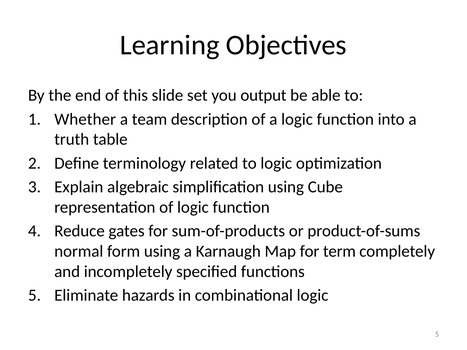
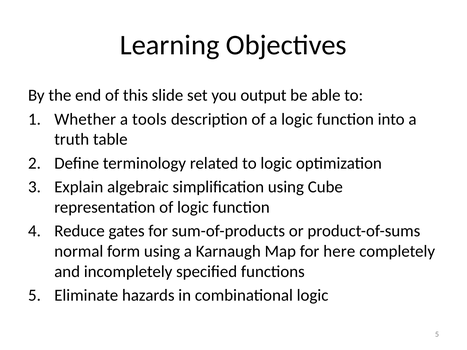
team: team -> tools
term: term -> here
